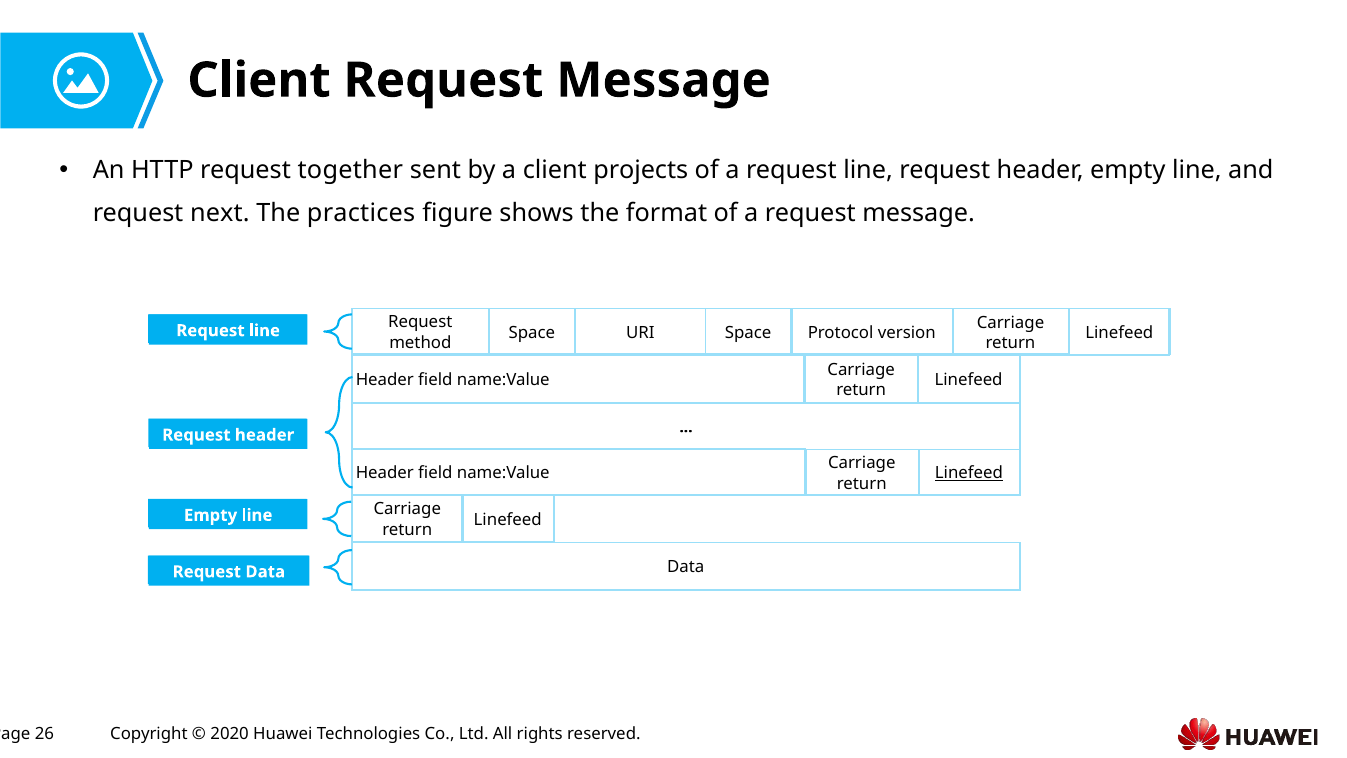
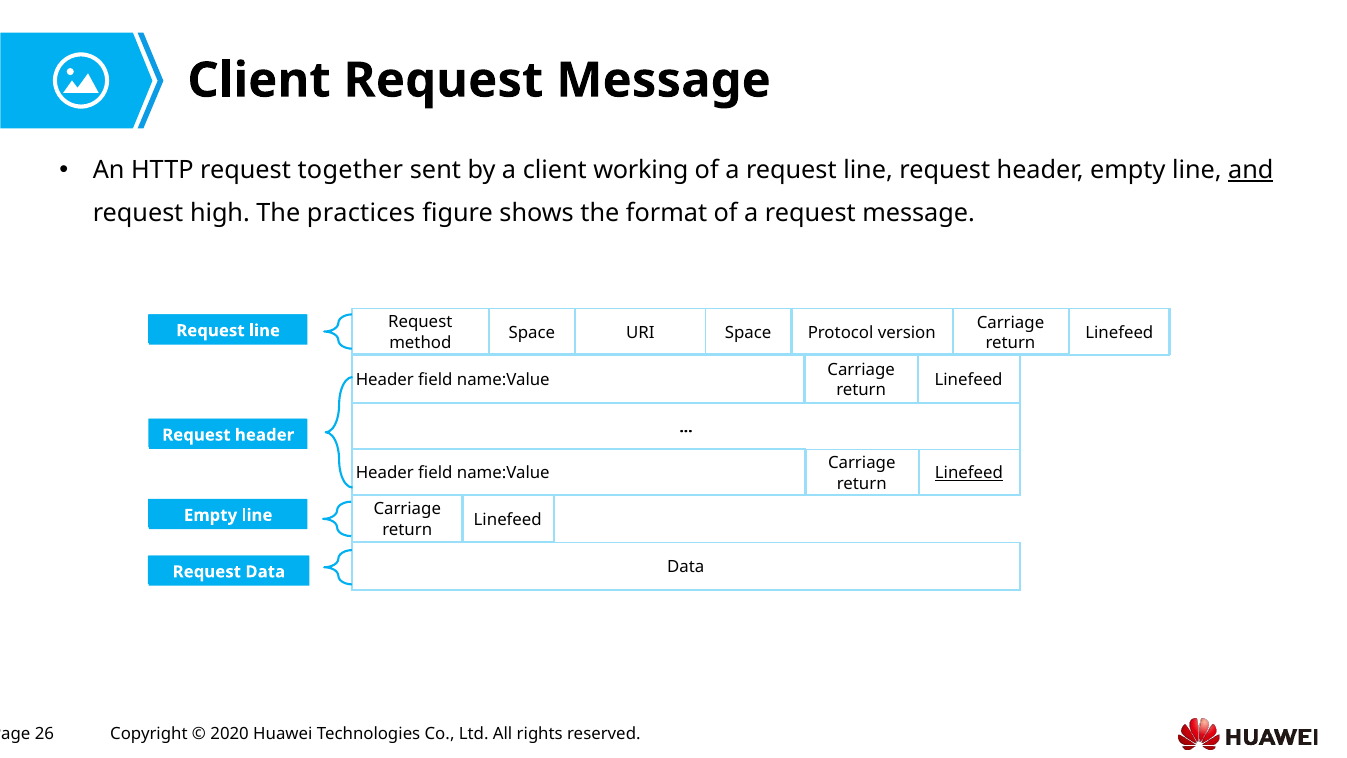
projects: projects -> working
and underline: none -> present
next: next -> high
